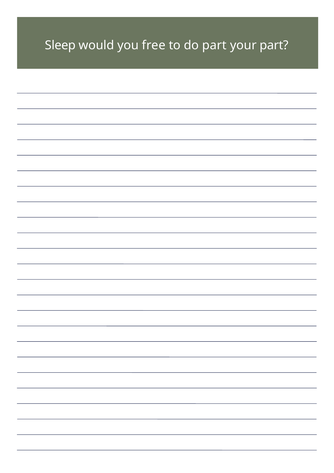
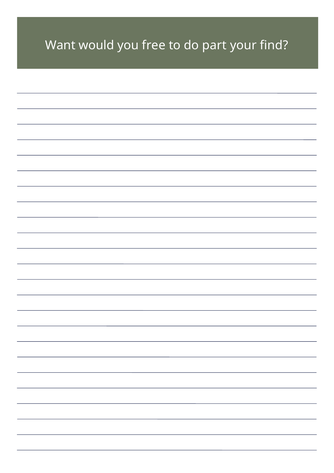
Sleep: Sleep -> Want
your part: part -> find
